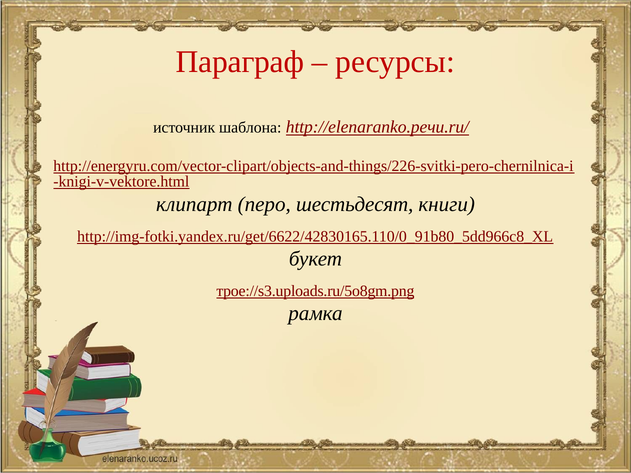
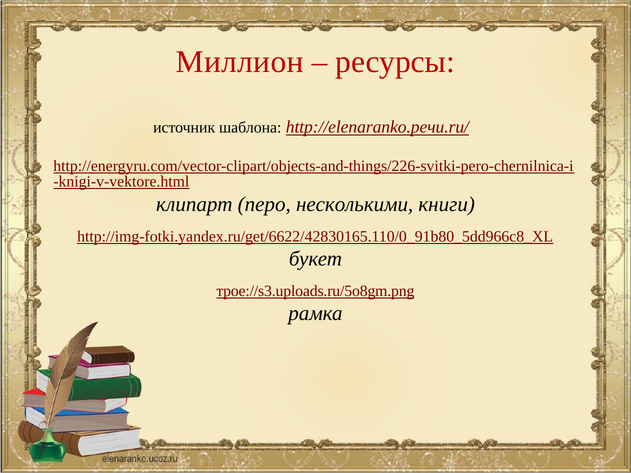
Параграф: Параграф -> Миллион
шестьдесят: шестьдесят -> несколькими
